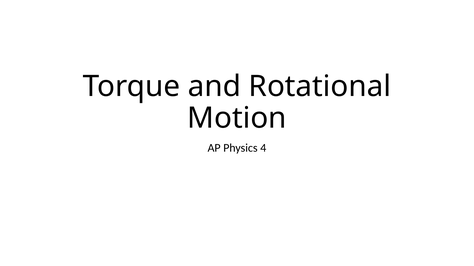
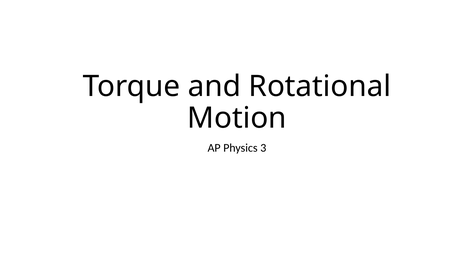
4: 4 -> 3
